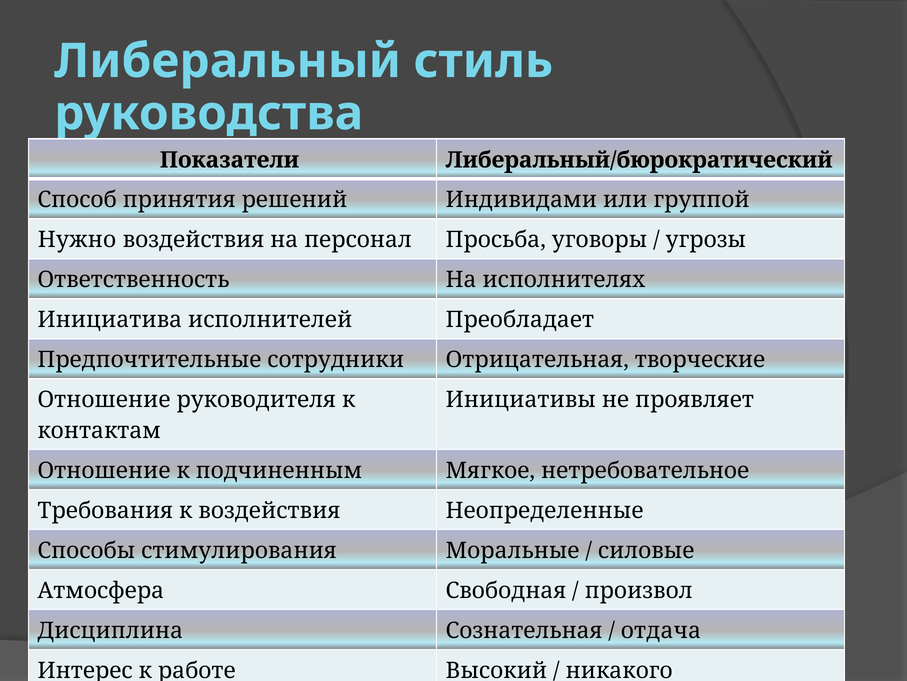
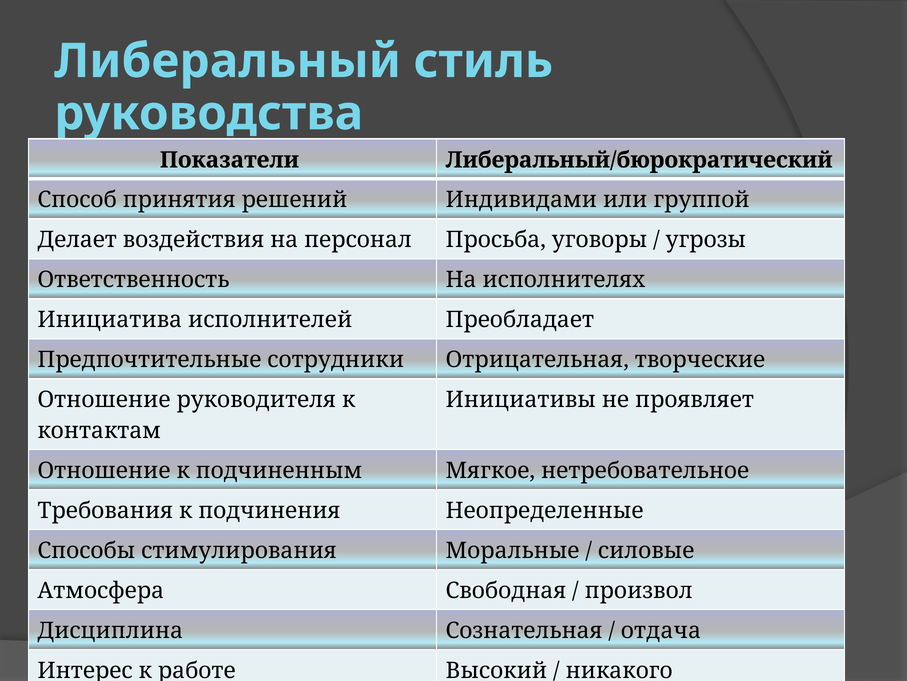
Нужно: Нужно -> Делает
к воздействия: воздействия -> подчинения
